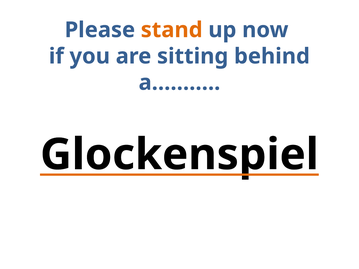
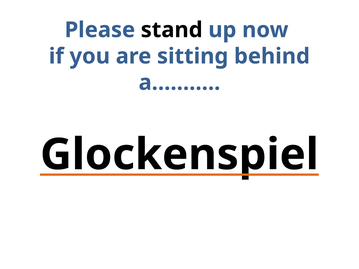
stand colour: orange -> black
